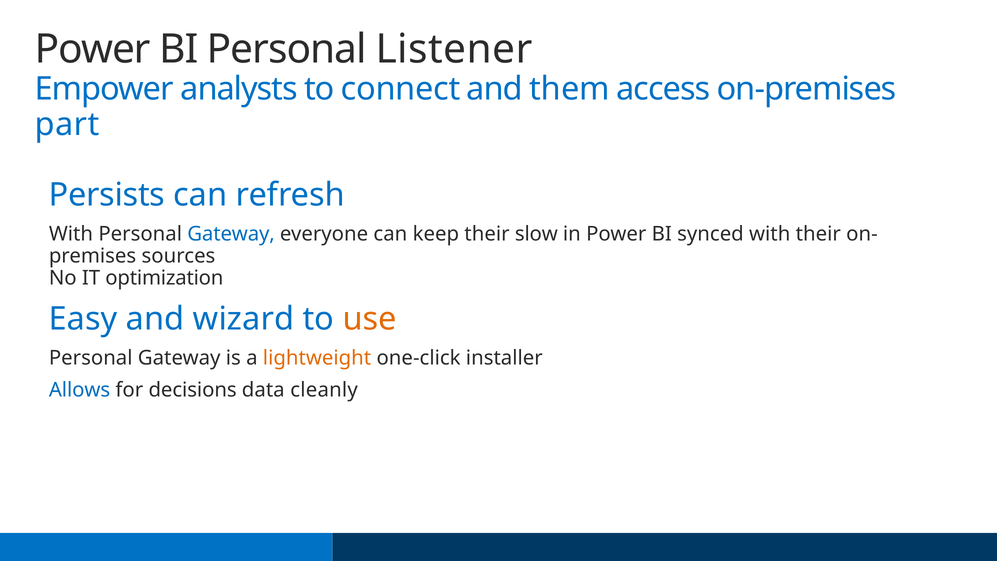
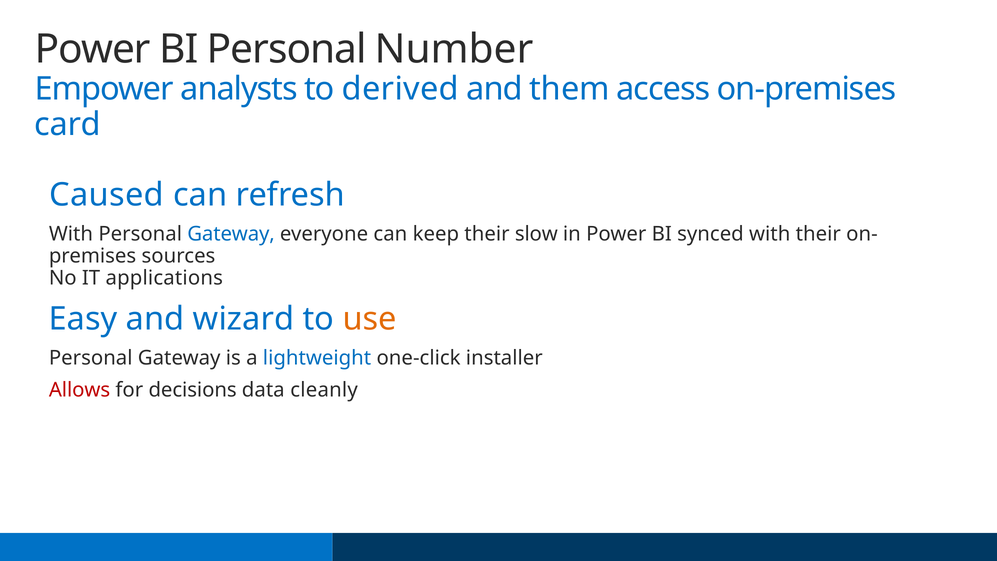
Listener: Listener -> Number
connect: connect -> derived
part: part -> card
Persists: Persists -> Caused
optimization: optimization -> applications
lightweight colour: orange -> blue
Allows colour: blue -> red
